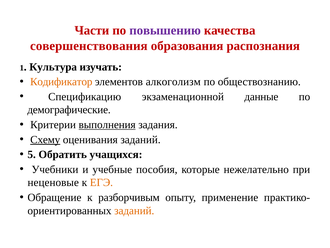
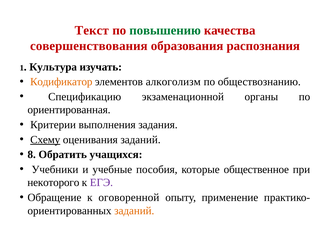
Части: Части -> Текст
повышению colour: purple -> green
данные: данные -> органы
демографические: демографические -> ориентированная
выполнения underline: present -> none
5: 5 -> 8
нежелательно: нежелательно -> общественное
неценовые: неценовые -> некоторого
ЕГЭ colour: orange -> purple
разборчивым: разборчивым -> оговоренной
